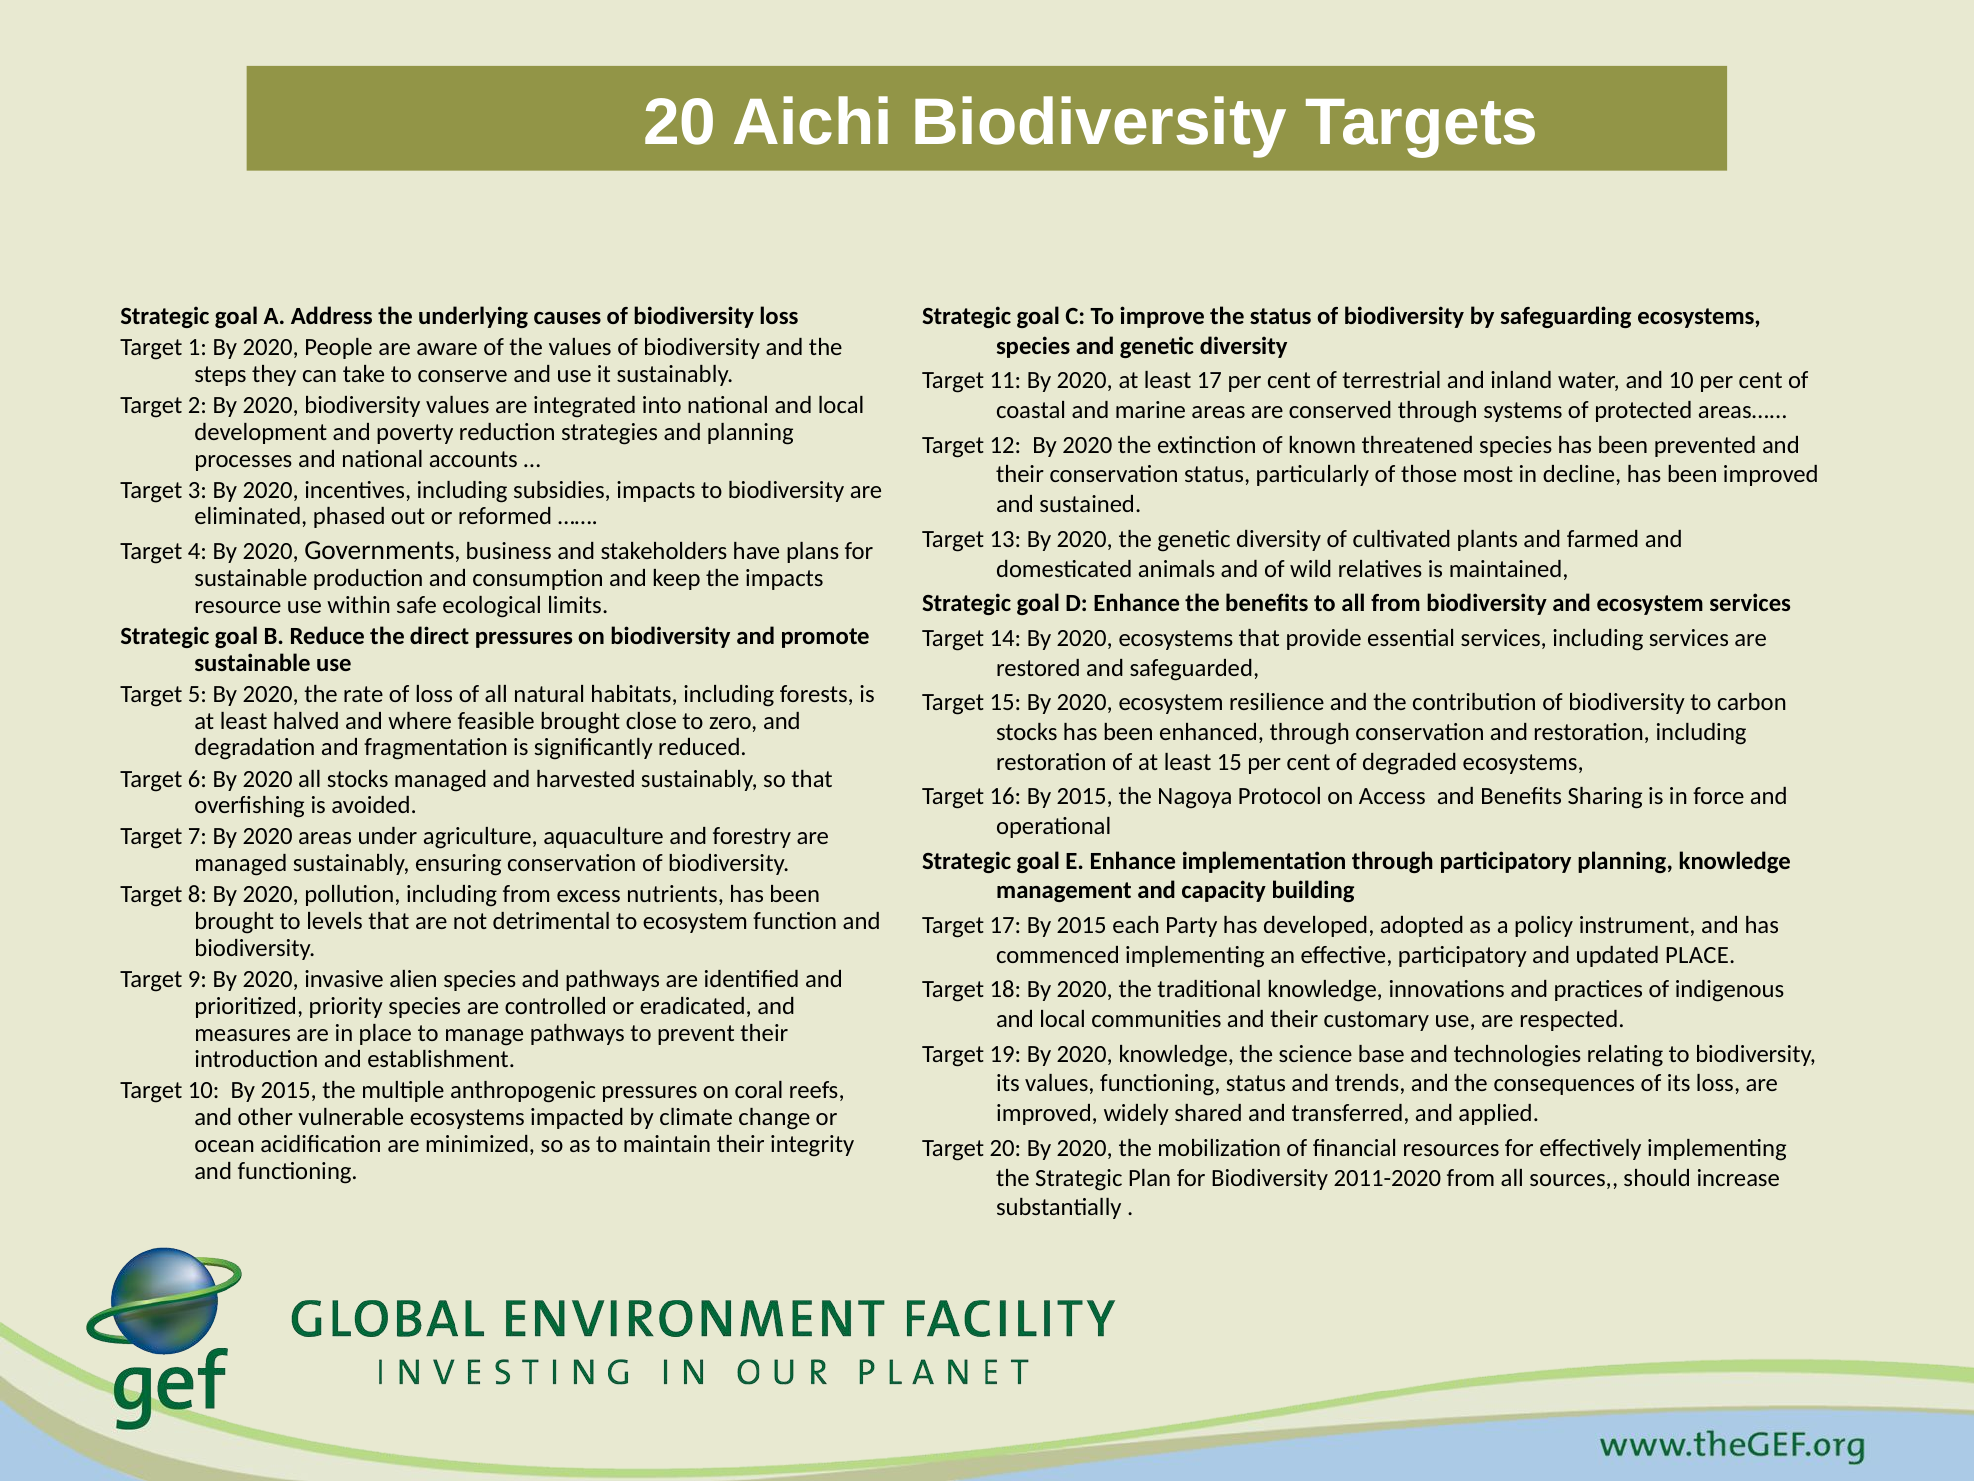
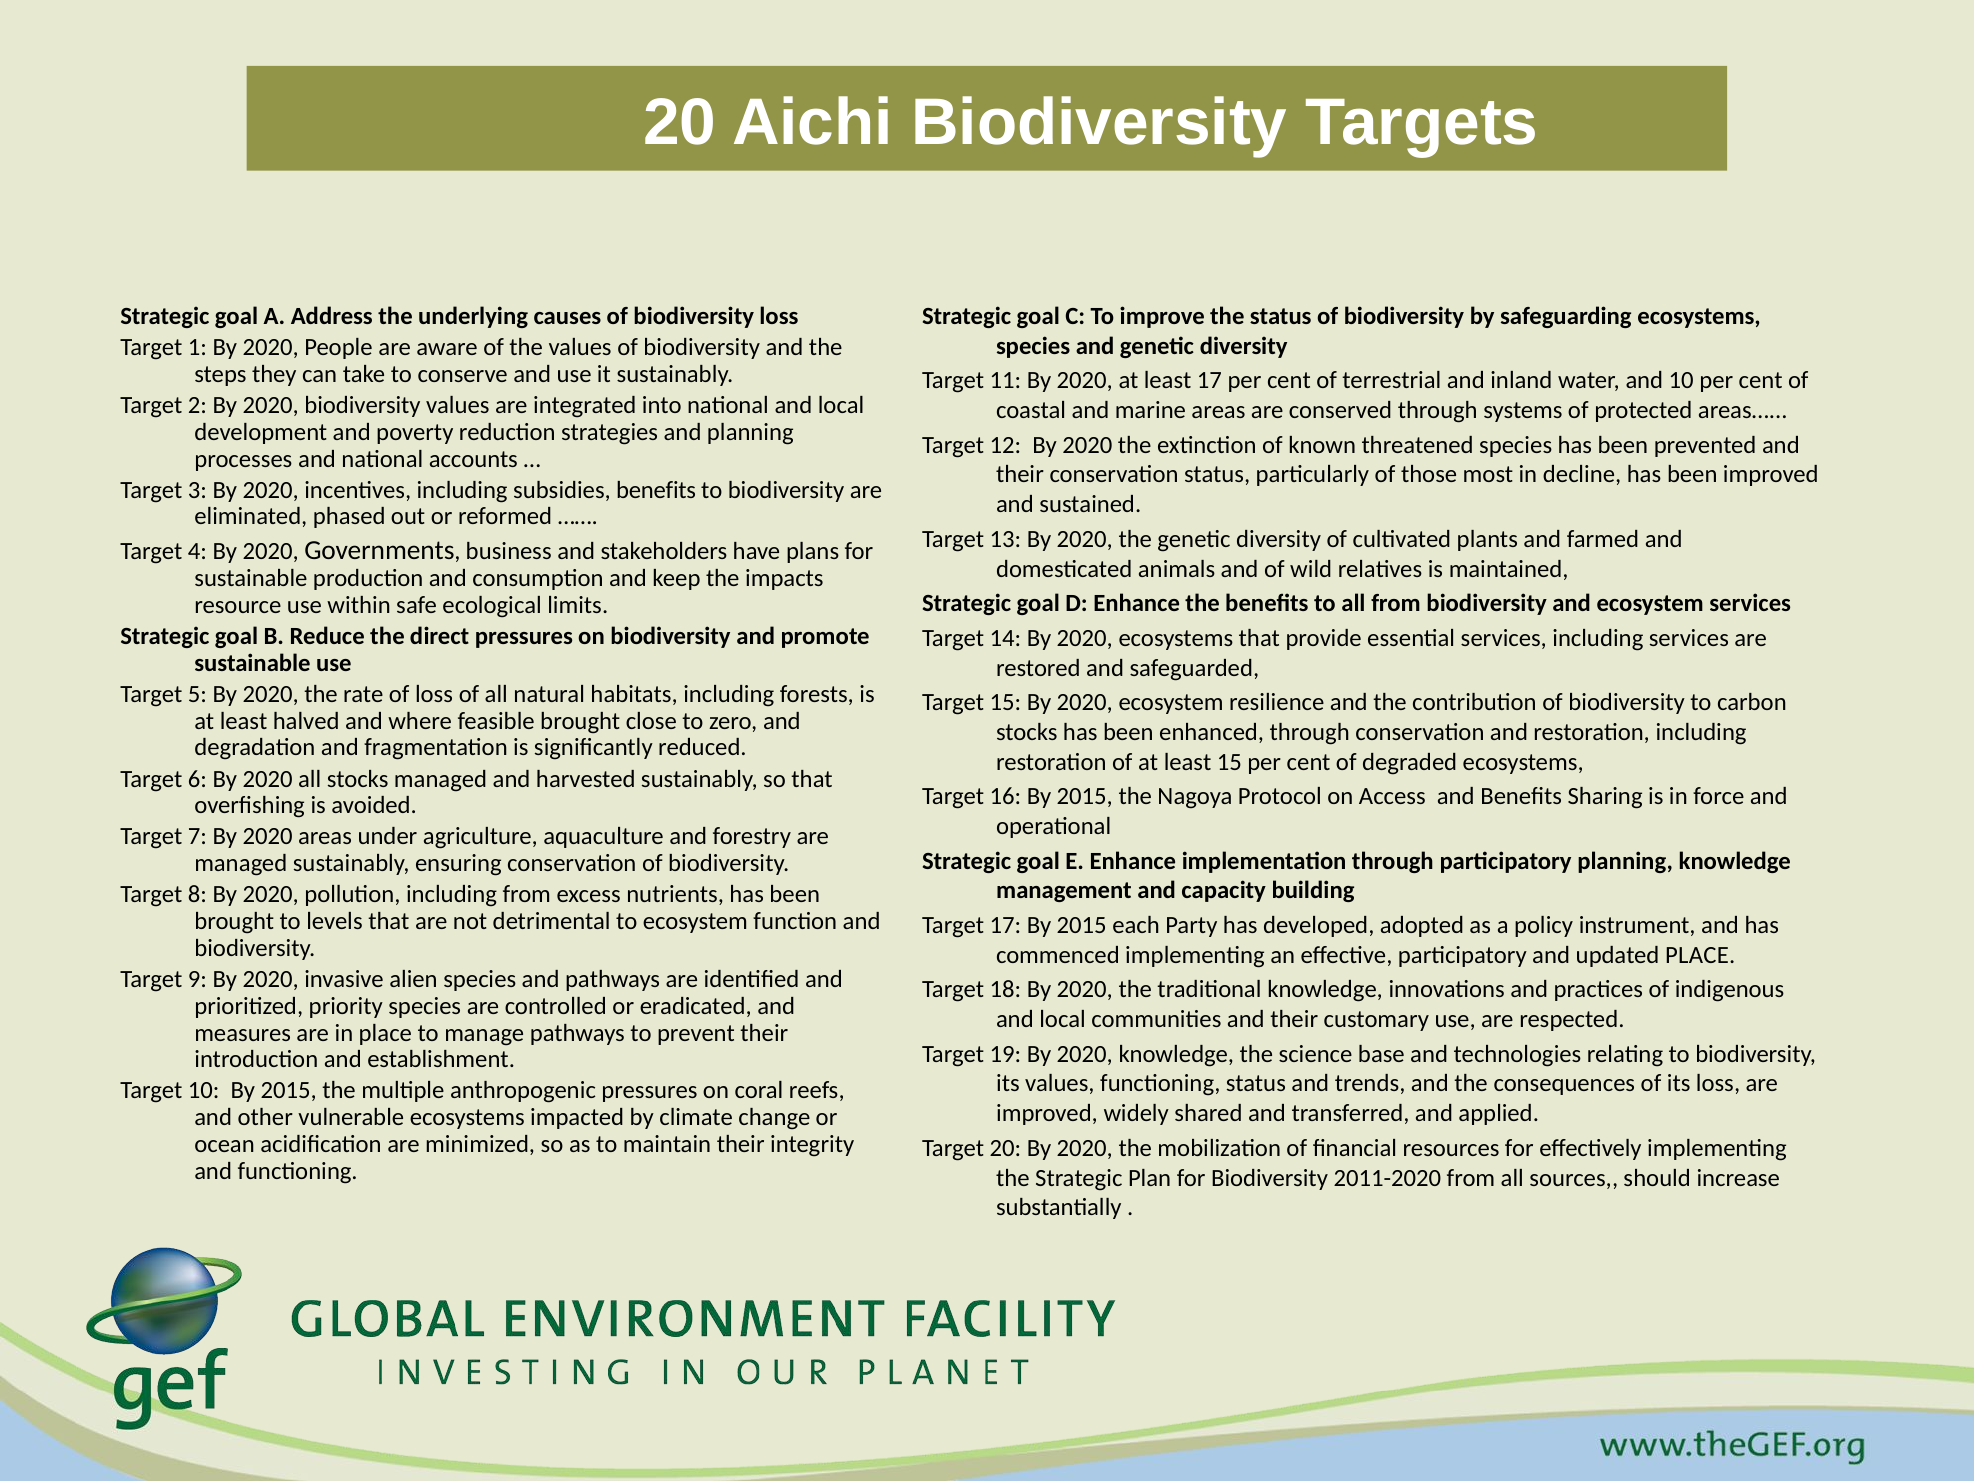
subsidies impacts: impacts -> benefits
